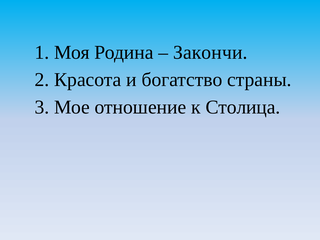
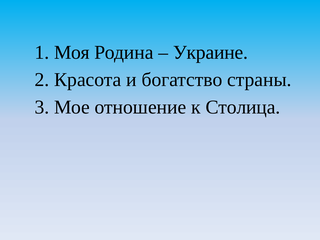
Закончи: Закончи -> Украине
